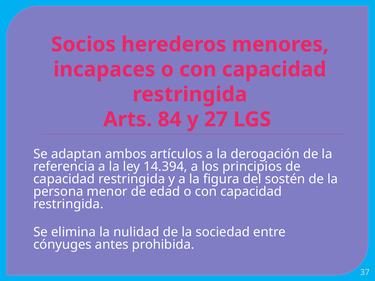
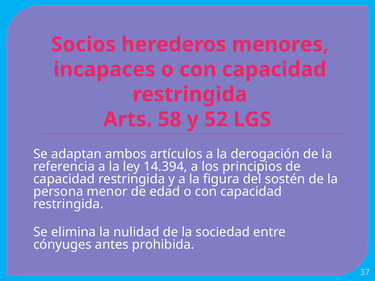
84: 84 -> 58
27: 27 -> 52
